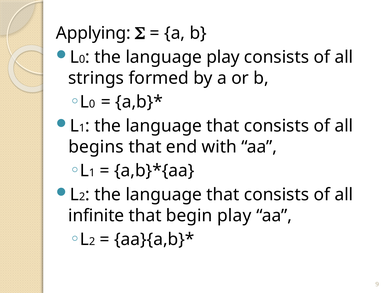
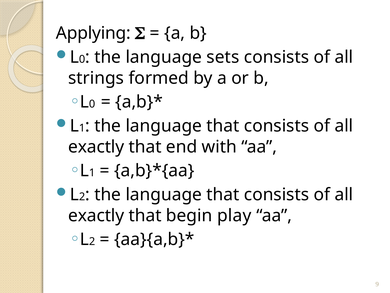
language play: play -> sets
begins at (96, 147): begins -> exactly
infinite at (96, 215): infinite -> exactly
